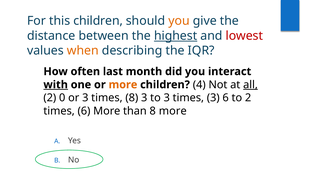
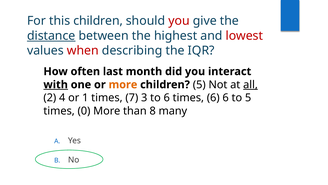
you at (179, 21) colour: orange -> red
distance underline: none -> present
highest underline: present -> none
when colour: orange -> red
children 4: 4 -> 5
0: 0 -> 4
or 3: 3 -> 1
times 8: 8 -> 7
to 3: 3 -> 6
times 3: 3 -> 6
to 2: 2 -> 5
times 6: 6 -> 0
8 more: more -> many
